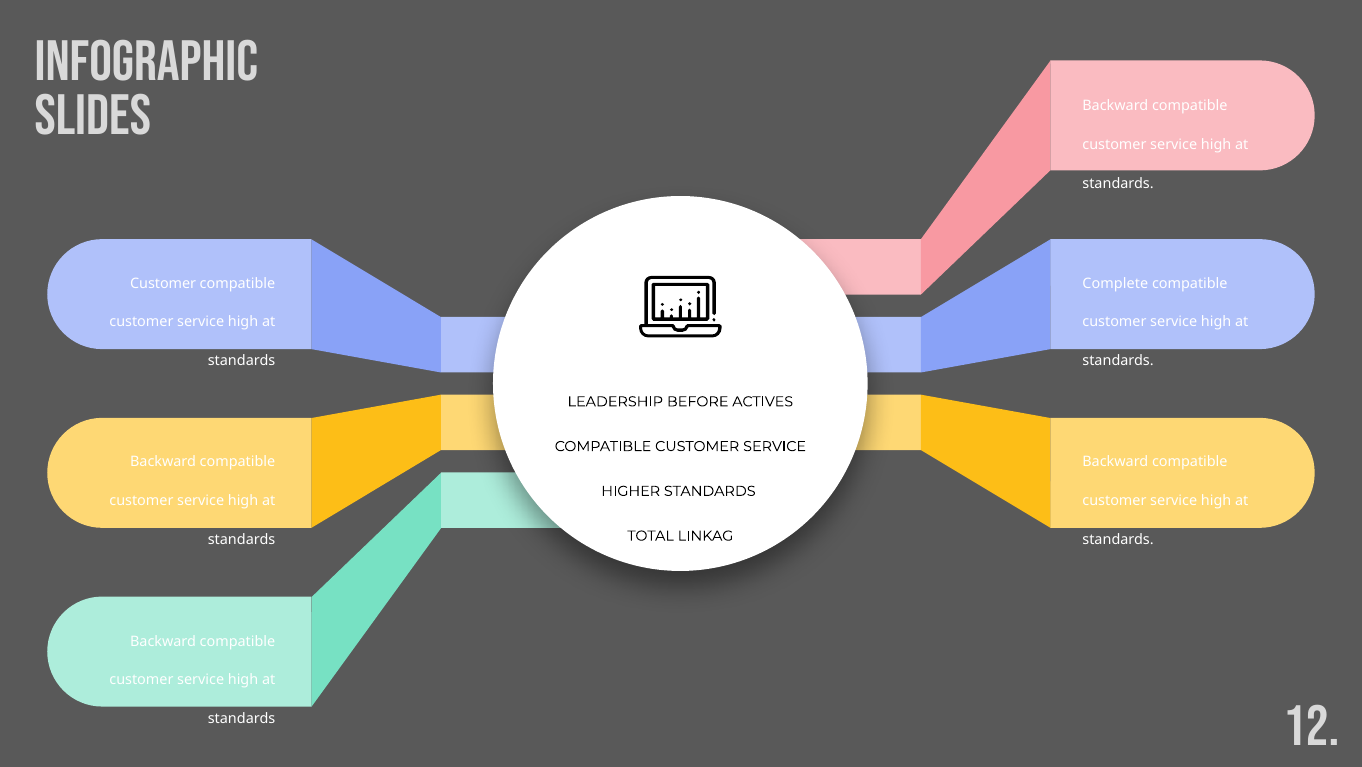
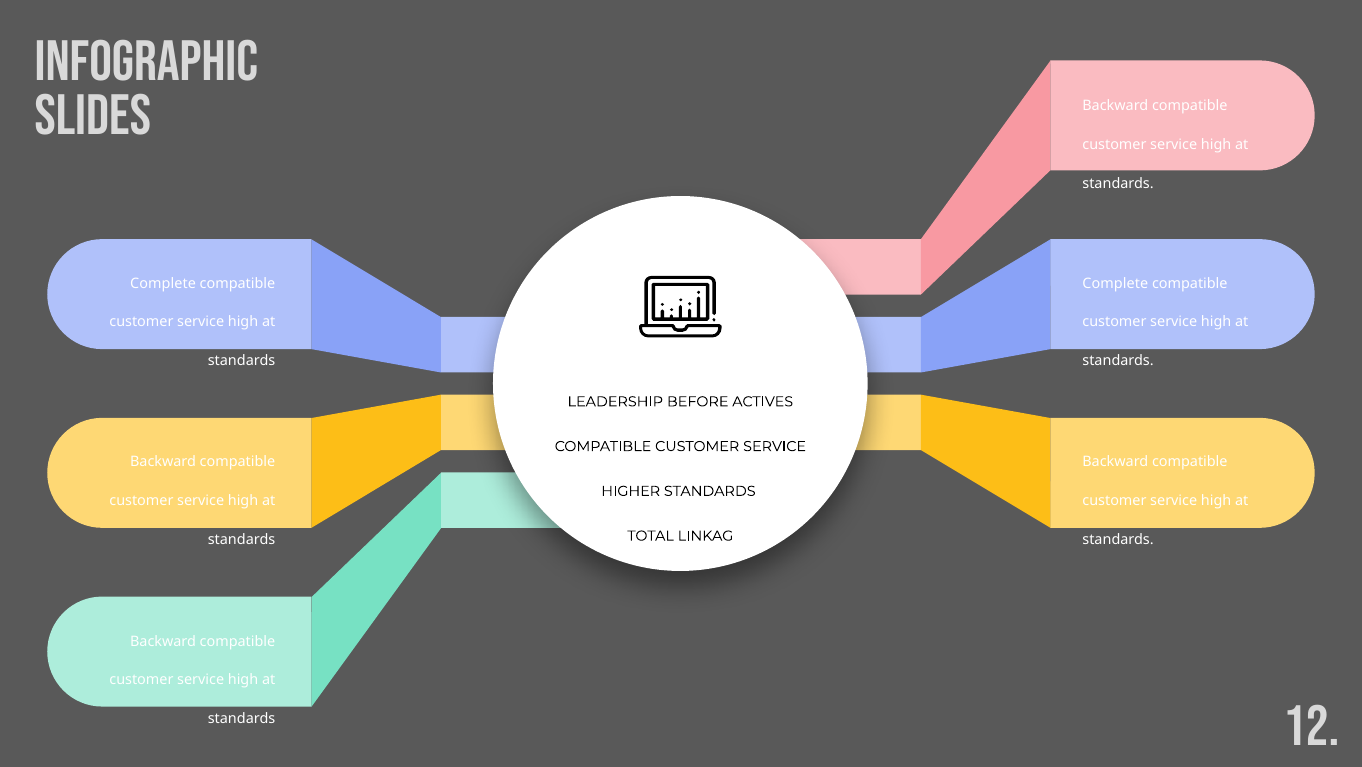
Customer at (163, 283): Customer -> Complete
